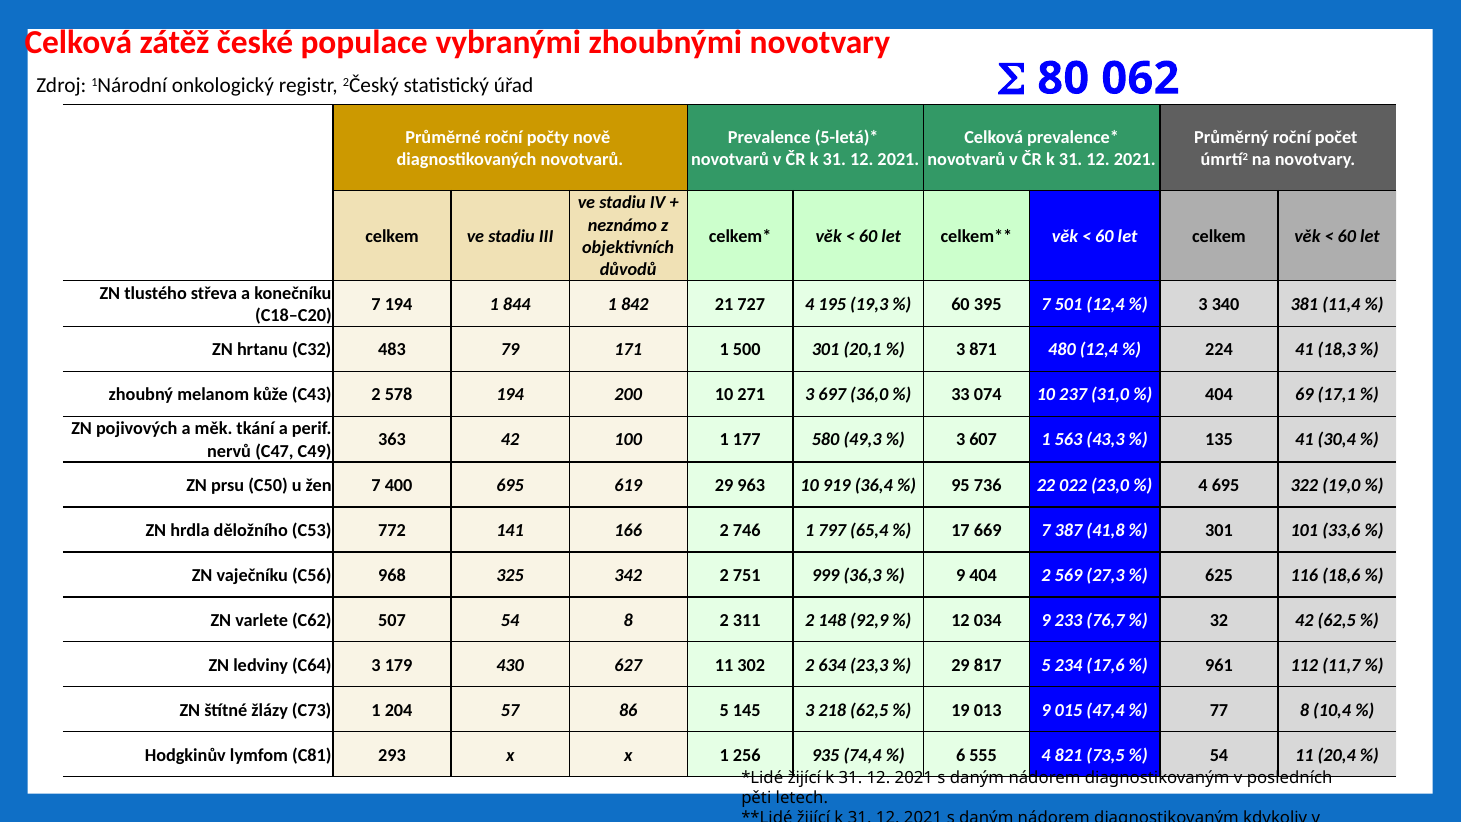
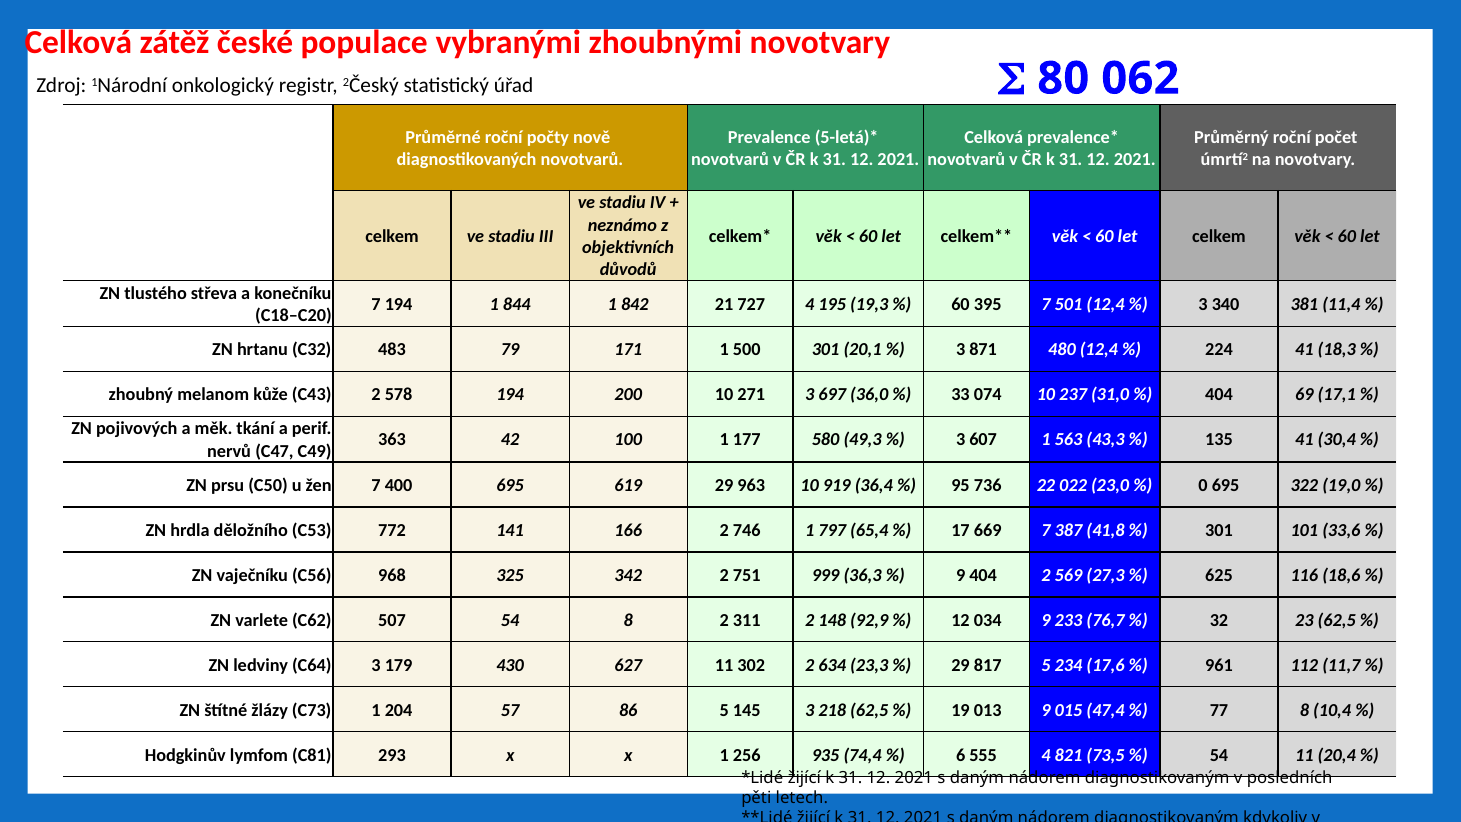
4 at (1203, 485): 4 -> 0
32 42: 42 -> 23
